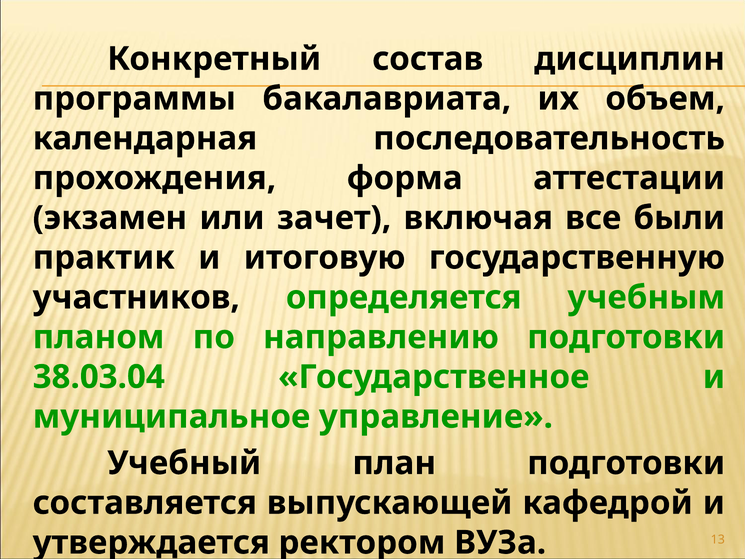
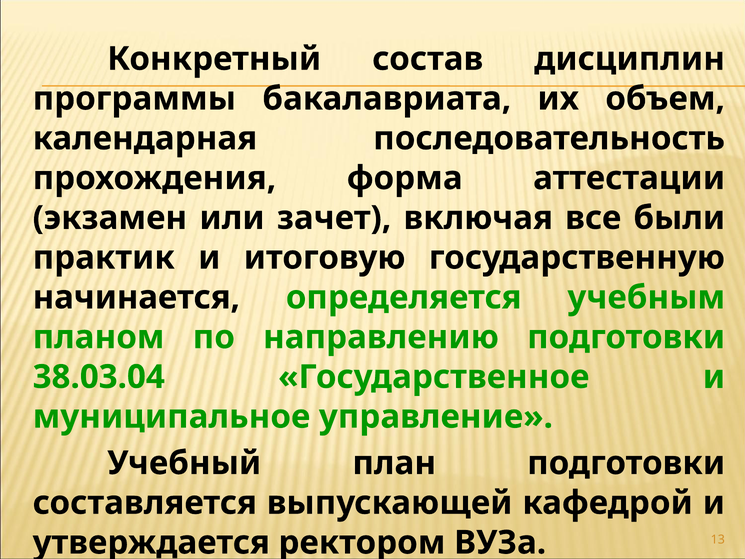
участников: участников -> начинается
